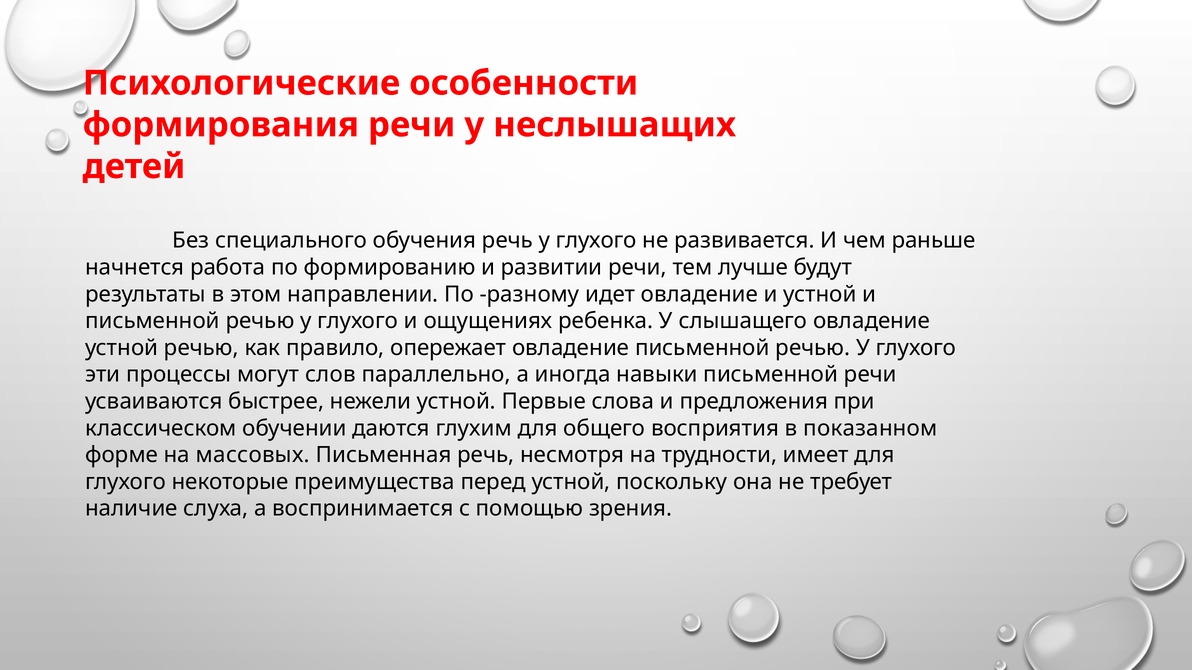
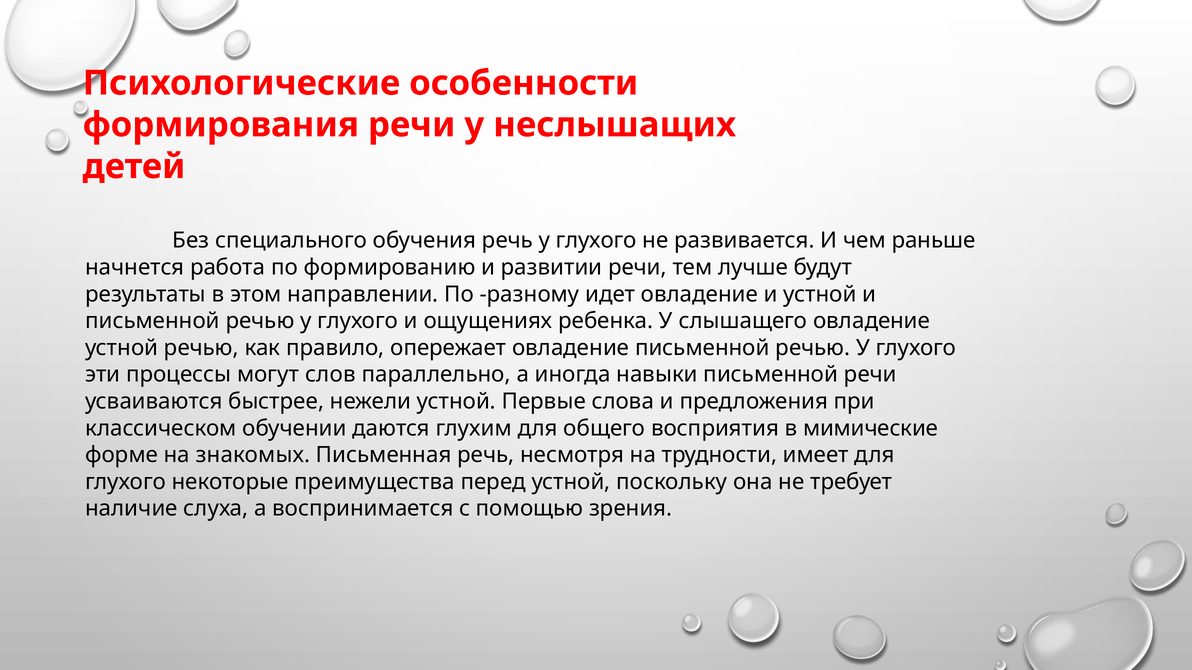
показанном: показанном -> мимические
массовых: массовых -> знакомых
